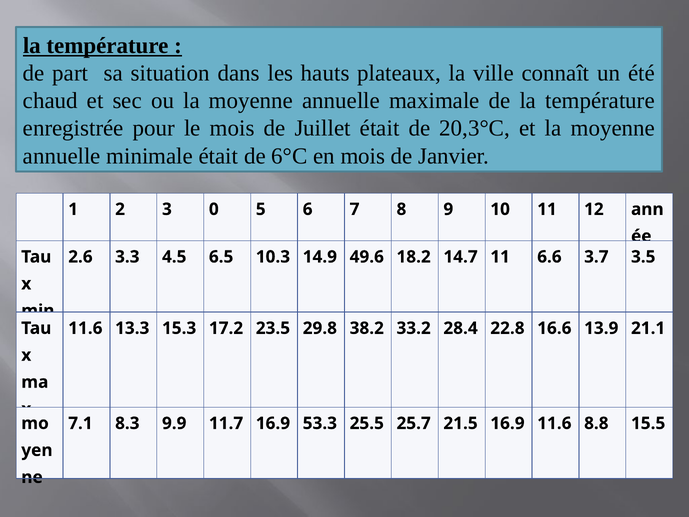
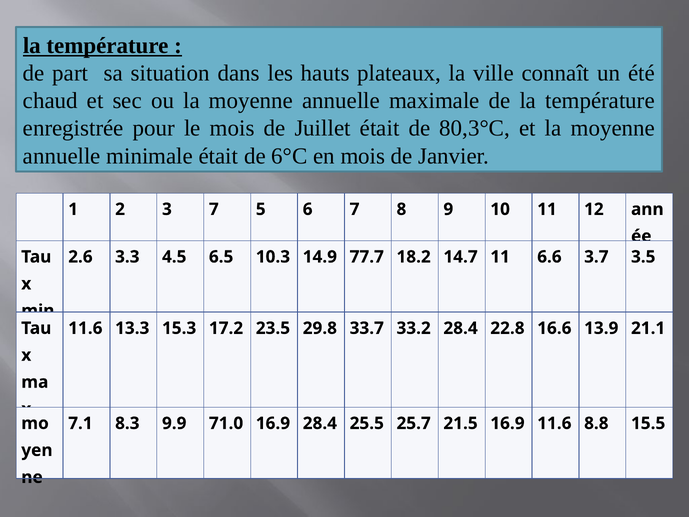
20,3°C: 20,3°C -> 80,3°C
3 0: 0 -> 7
49.6: 49.6 -> 77.7
38.2: 38.2 -> 33.7
11.7: 11.7 -> 71.0
16.9 53.3: 53.3 -> 28.4
